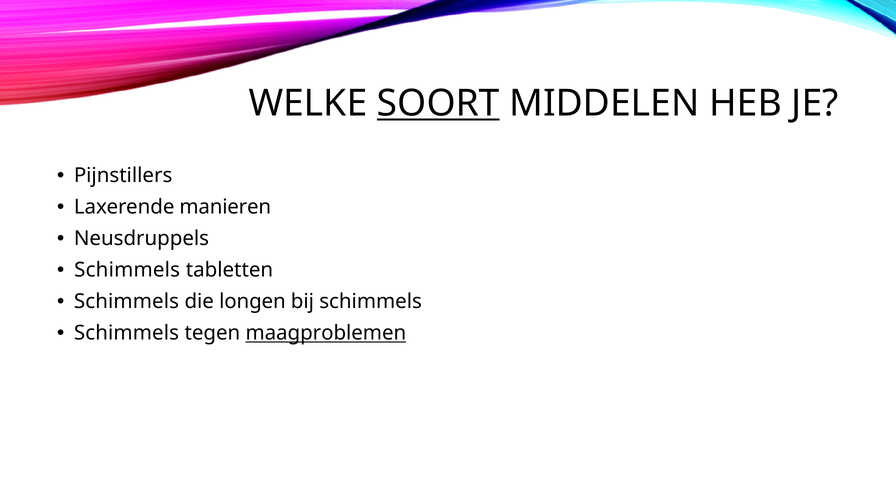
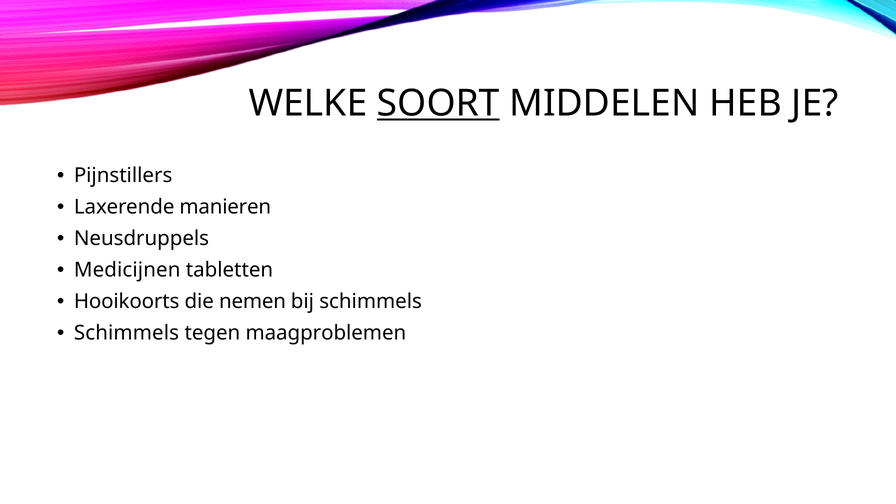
Schimmels at (127, 270): Schimmels -> Medicijnen
Schimmels at (126, 302): Schimmels -> Hooikoorts
longen: longen -> nemen
maagproblemen underline: present -> none
